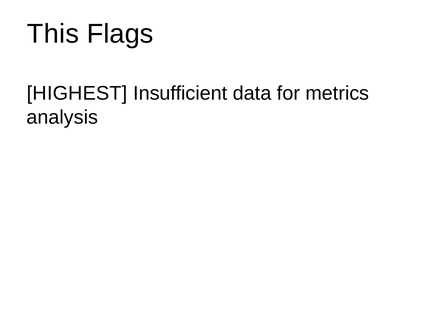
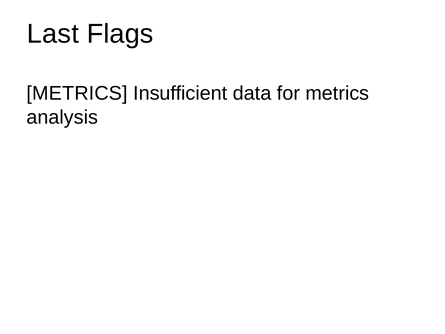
This: This -> Last
HIGHEST at (77, 93): HIGHEST -> METRICS
